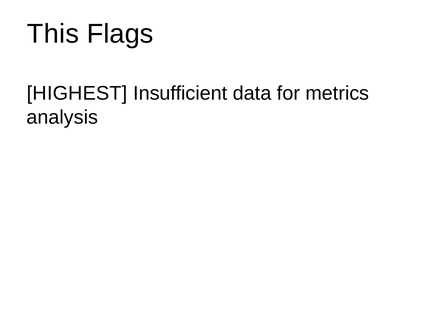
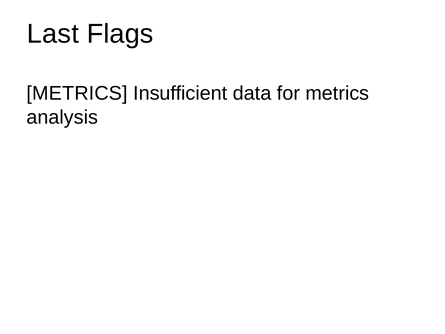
This: This -> Last
HIGHEST at (77, 93): HIGHEST -> METRICS
